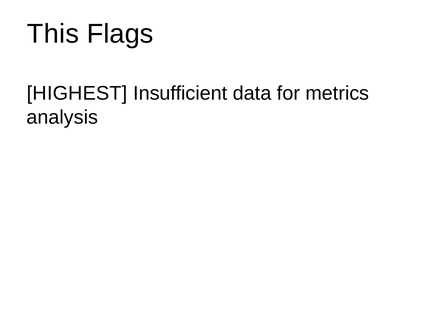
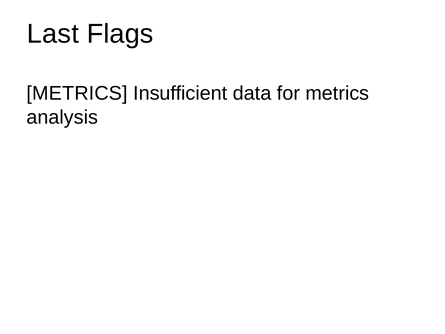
This: This -> Last
HIGHEST at (77, 93): HIGHEST -> METRICS
